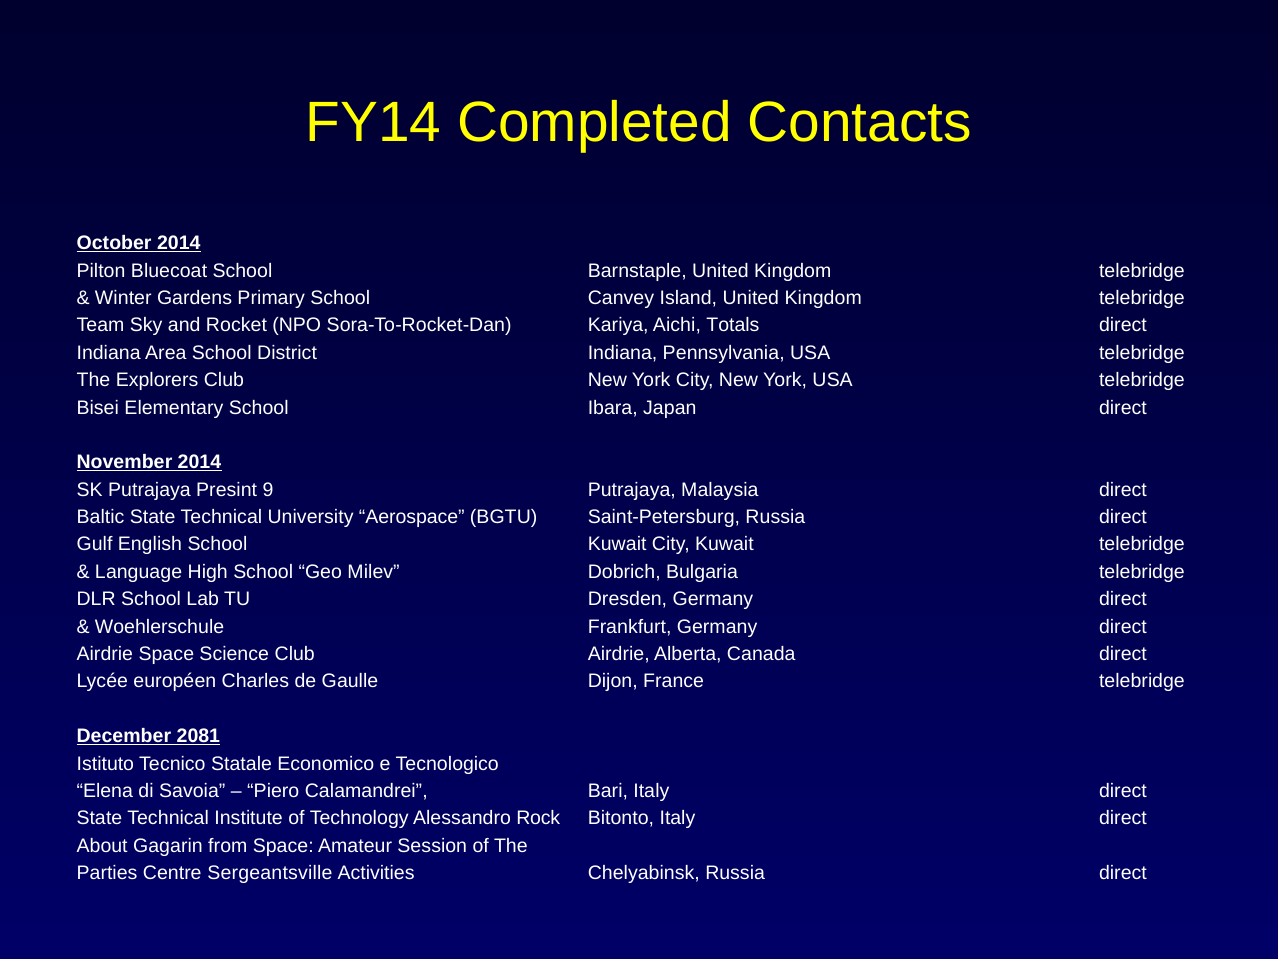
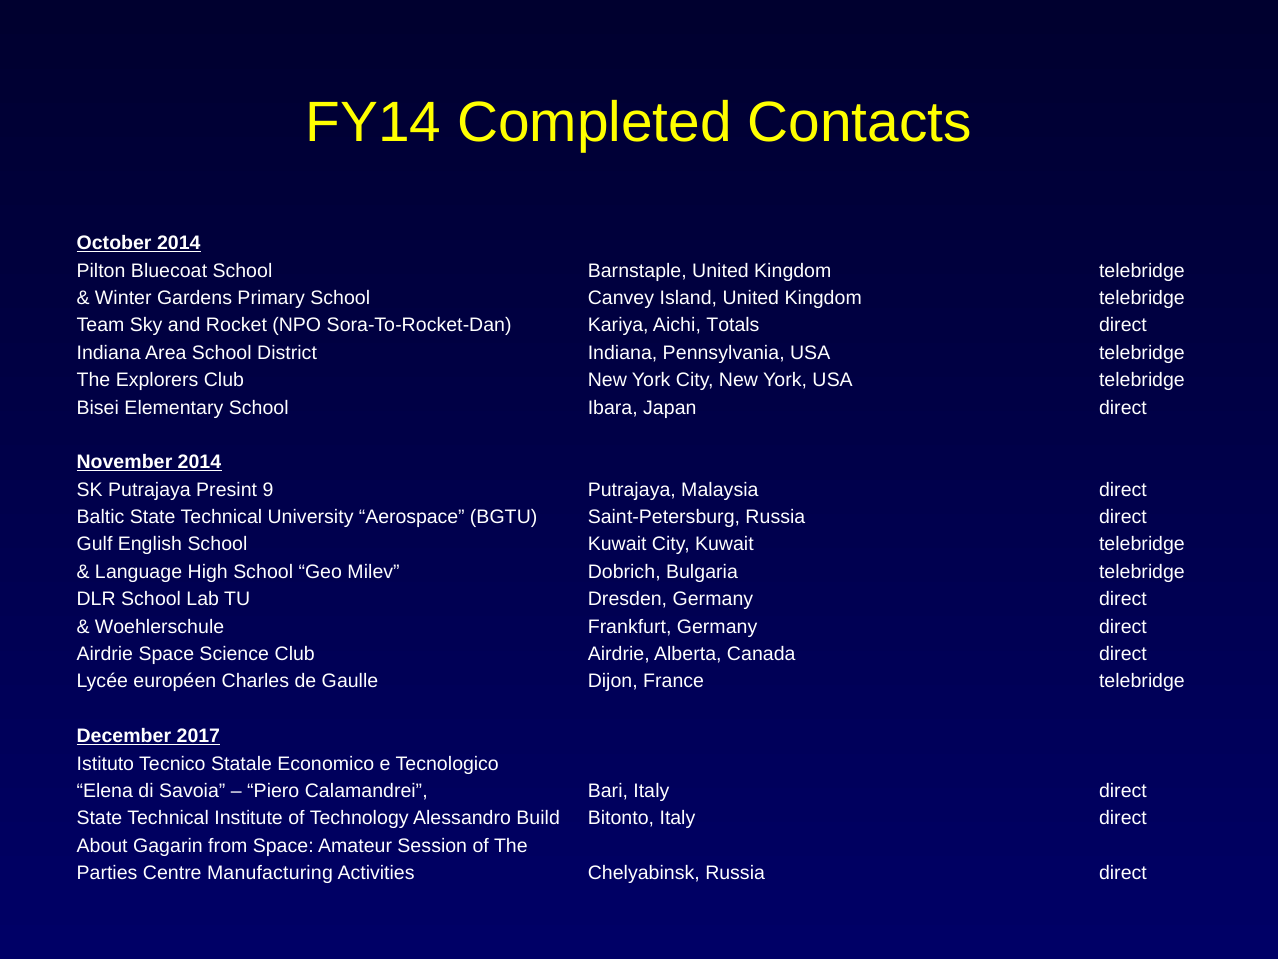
2081: 2081 -> 2017
Rock: Rock -> Build
Sergeantsville: Sergeantsville -> Manufacturing
